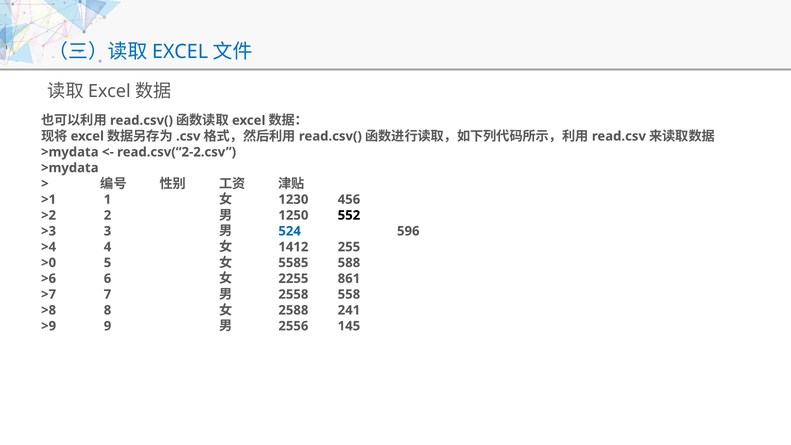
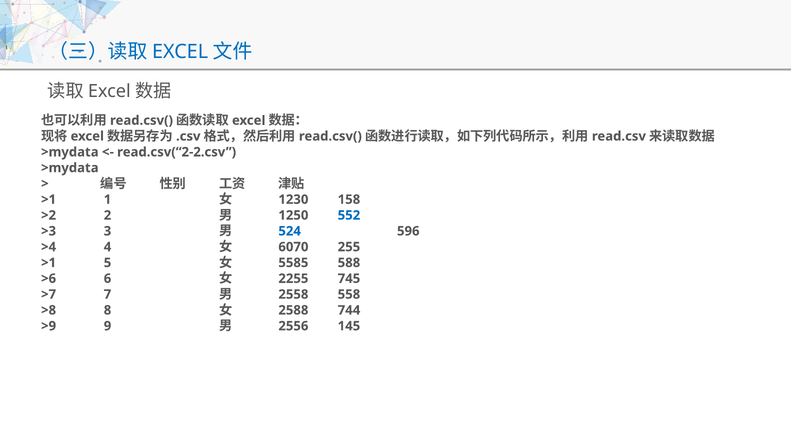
456: 456 -> 158
552 colour: black -> blue
1412: 1412 -> 6070
>0 at (49, 263): >0 -> >1
861: 861 -> 745
241: 241 -> 744
